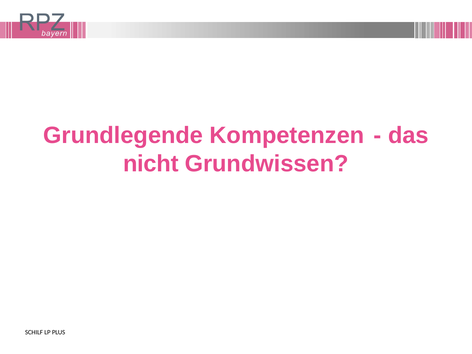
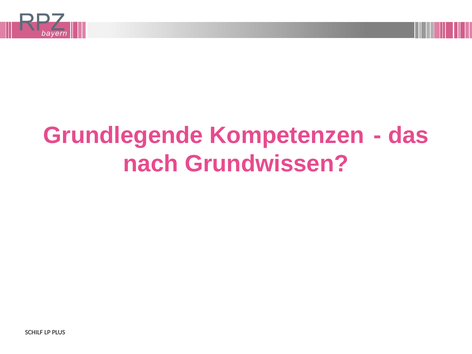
nicht: nicht -> nach
